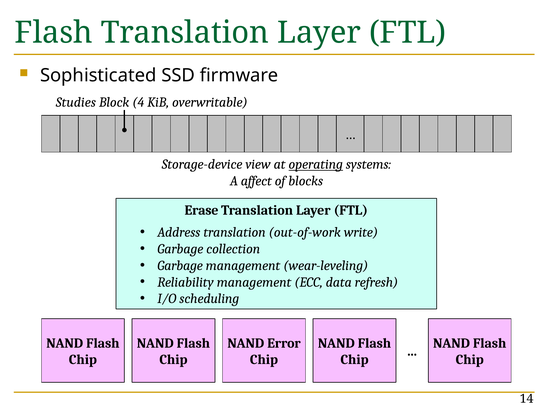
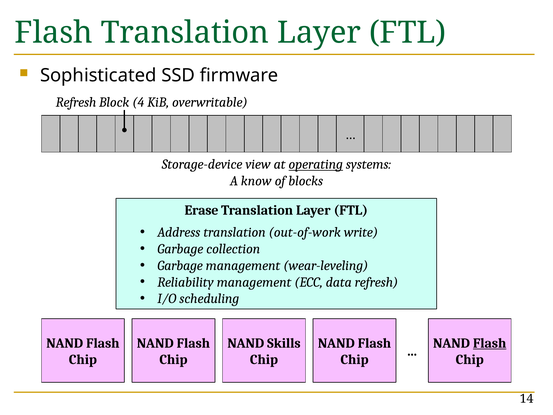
Studies at (76, 102): Studies -> Refresh
affect: affect -> know
Error: Error -> Skills
Flash at (490, 343) underline: none -> present
